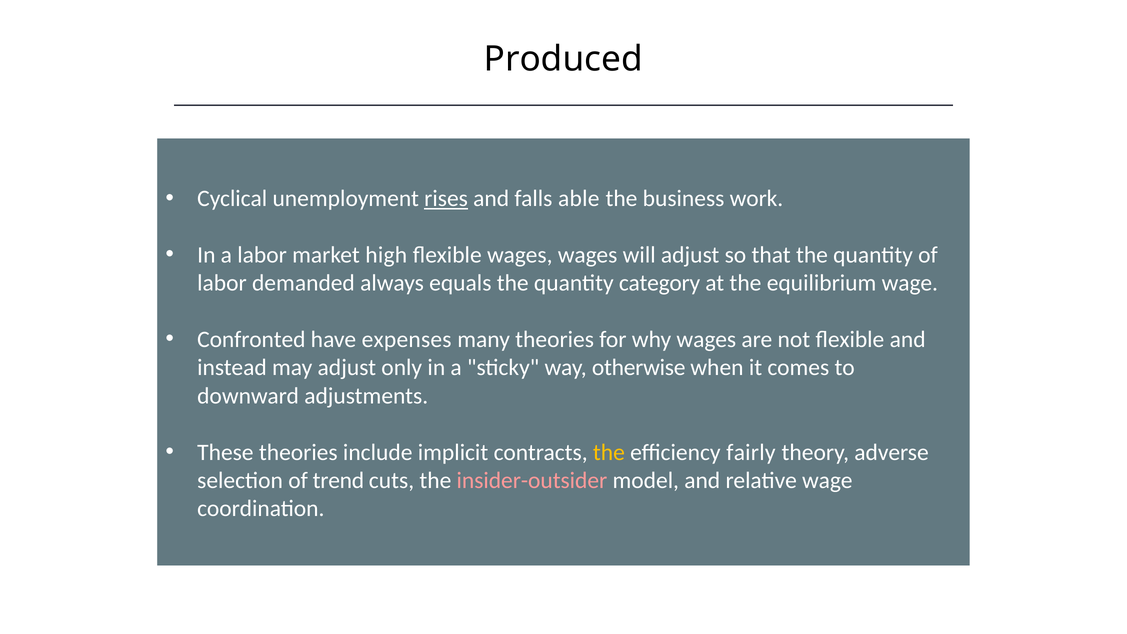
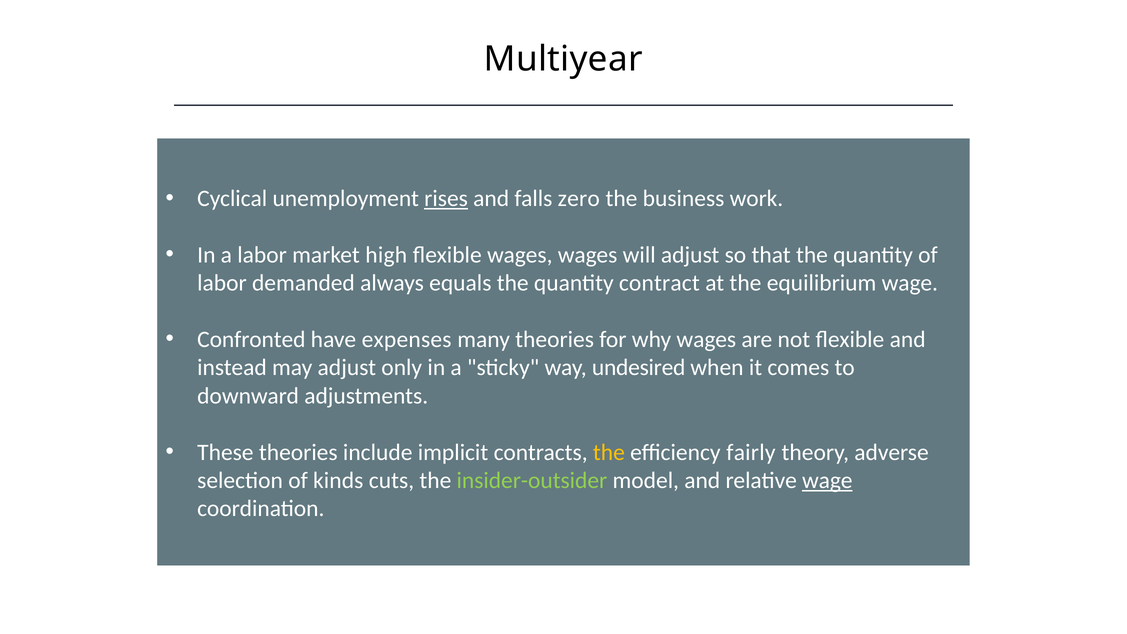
Produced: Produced -> Multiyear
able: able -> zero
category: category -> contract
otherwise: otherwise -> undesired
trend: trend -> kinds
insider-outsider colour: pink -> light green
wage at (827, 480) underline: none -> present
